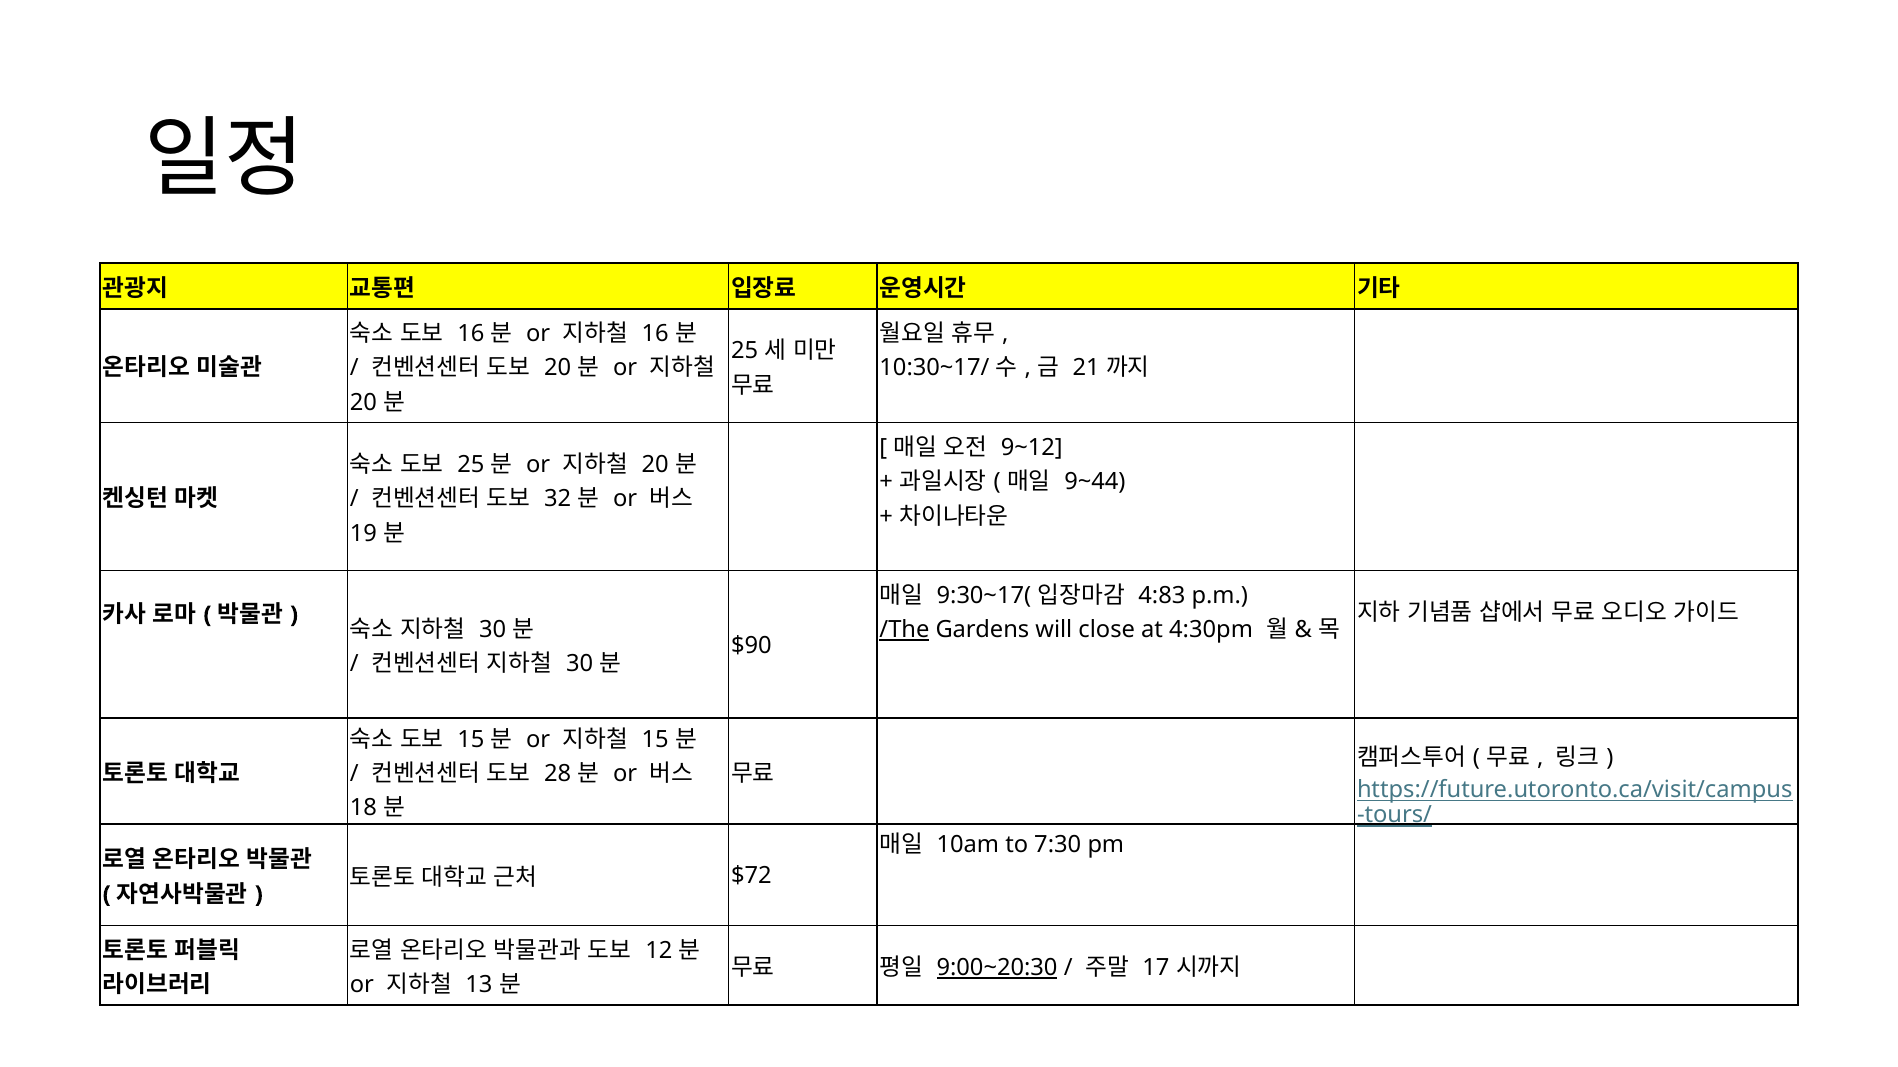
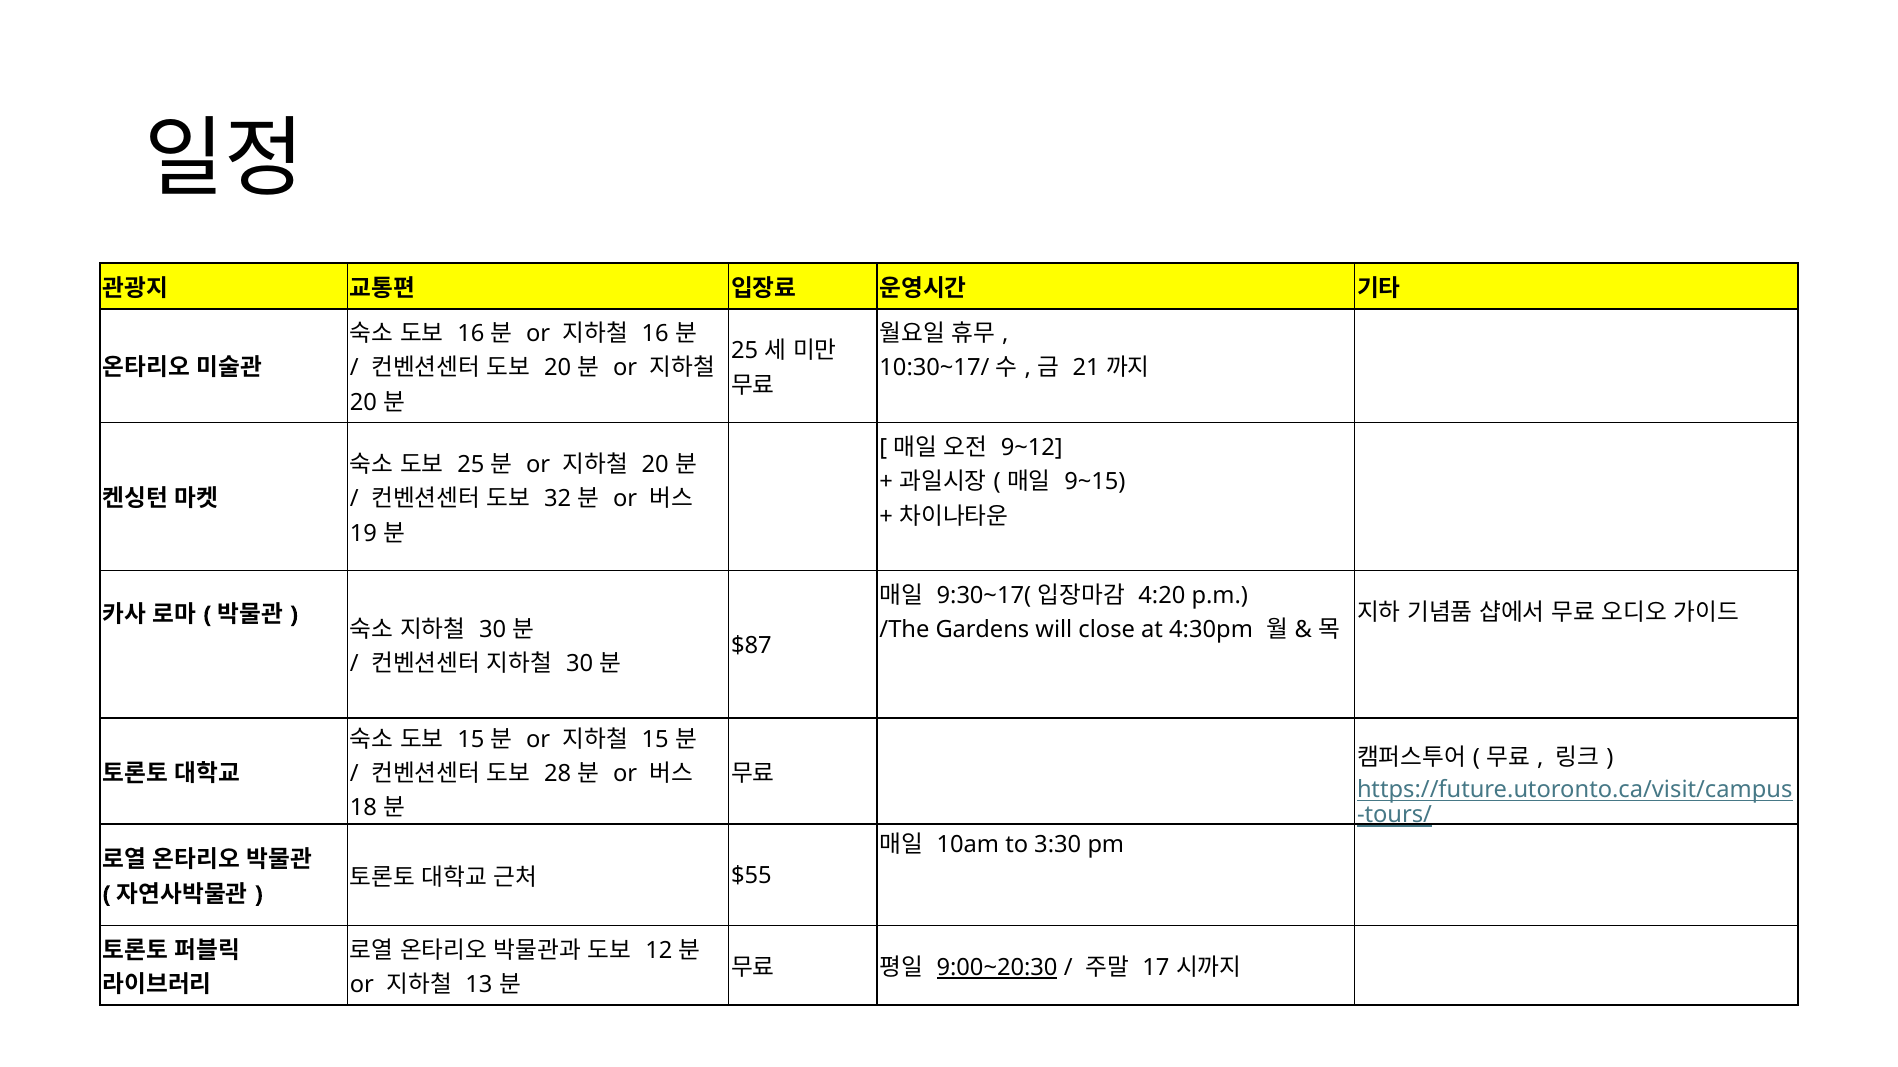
9~44: 9~44 -> 9~15
4:83: 4:83 -> 4:20
/The underline: present -> none
$90: $90 -> $87
7:30: 7:30 -> 3:30
$72: $72 -> $55
